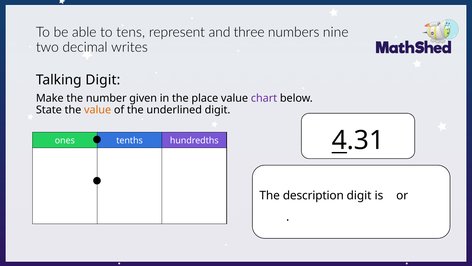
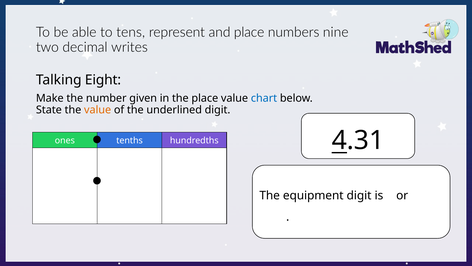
and three: three -> place
Talking Digit: Digit -> Eight
chart colour: purple -> blue
description: description -> equipment
